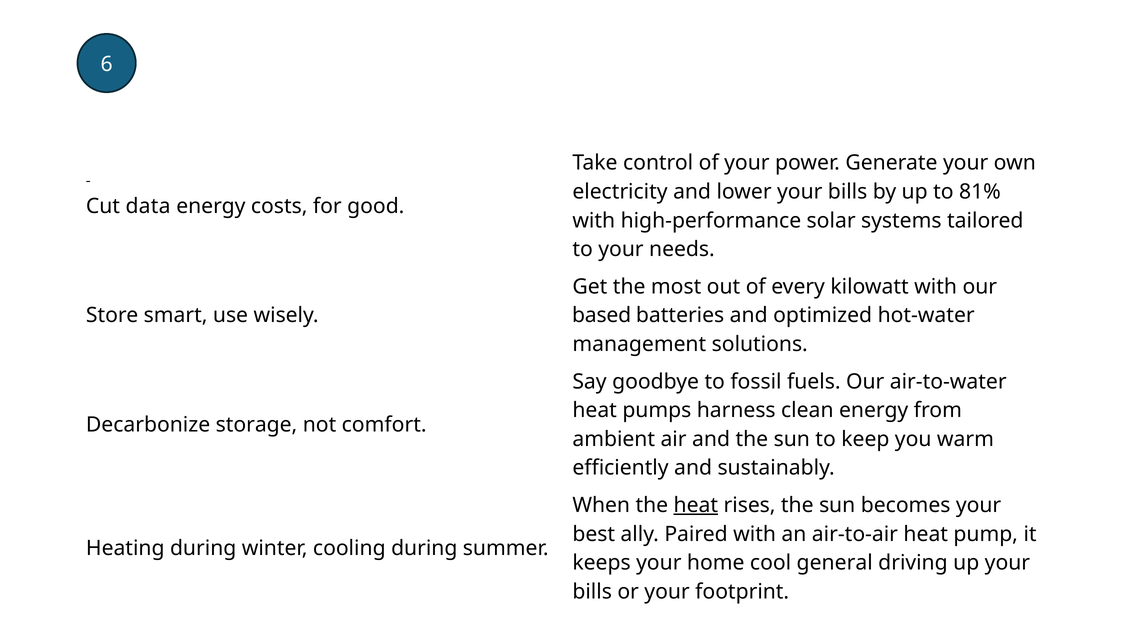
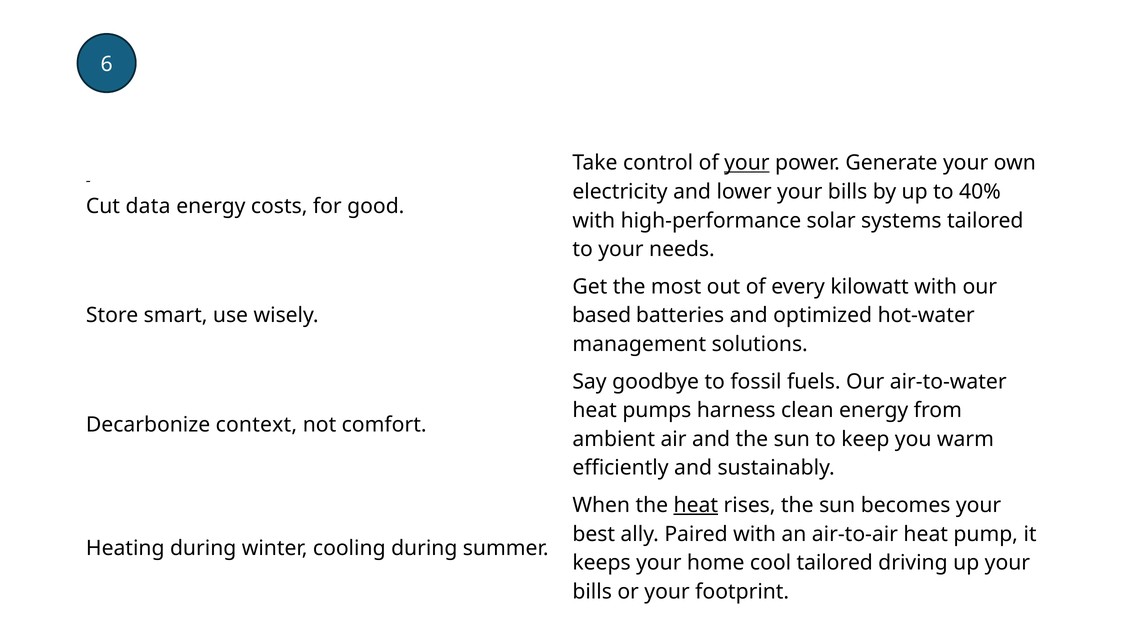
your at (747, 163) underline: none -> present
81%: 81% -> 40%
storage: storage -> context
cool general: general -> tailored
